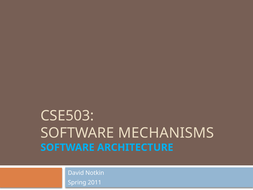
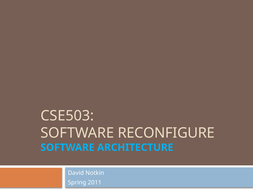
MECHANISMS: MECHANISMS -> RECONFIGURE
